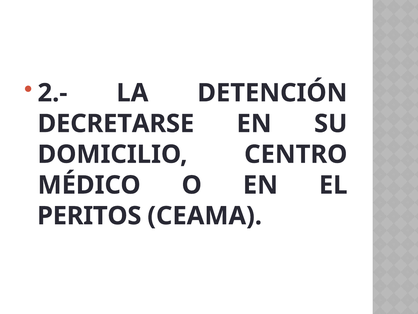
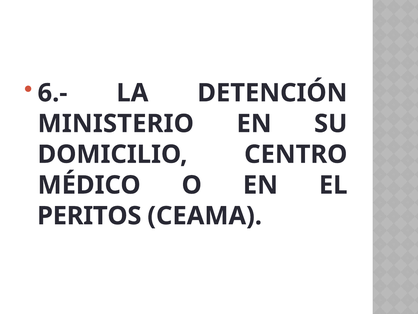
2.-: 2.- -> 6.-
DECRETARSE: DECRETARSE -> MINISTERIO
